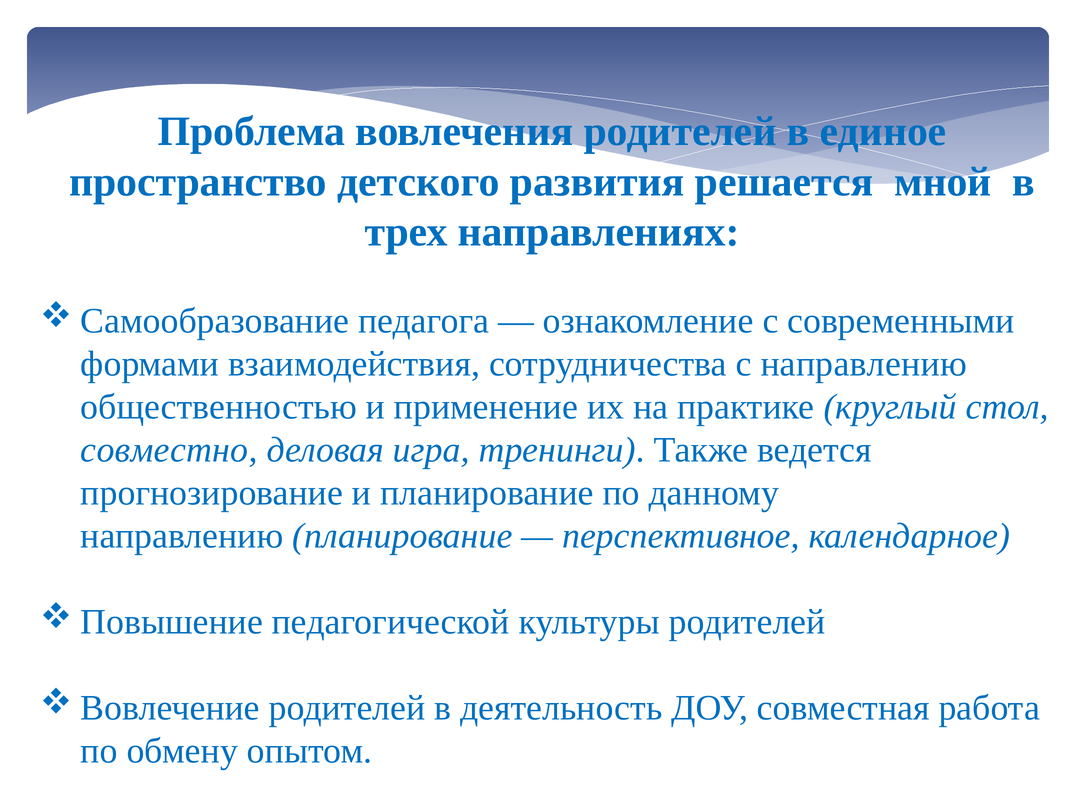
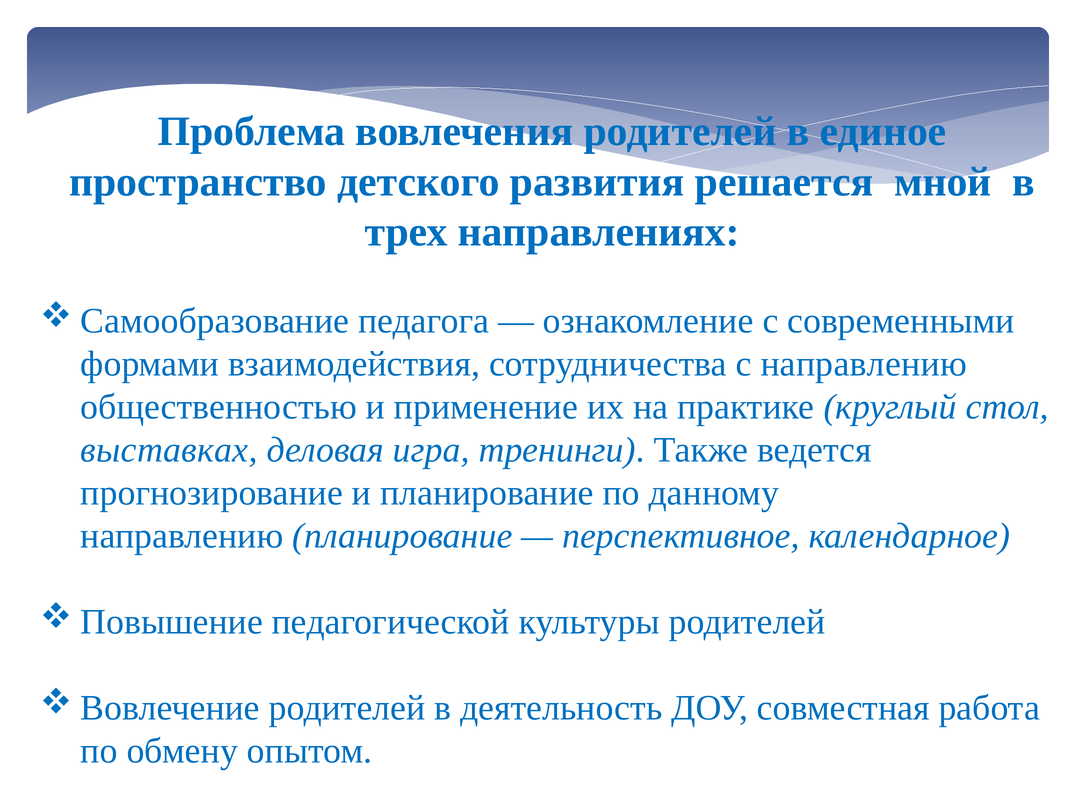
совместно: совместно -> выставках
